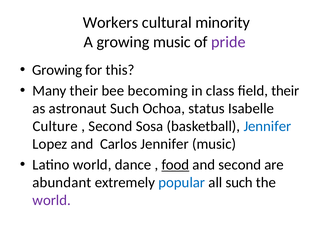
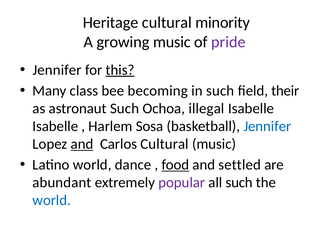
Workers: Workers -> Heritage
Growing at (57, 70): Growing -> Jennifer
this underline: none -> present
Many their: their -> class
in class: class -> such
status: status -> illegal
Culture at (55, 126): Culture -> Isabelle
Second at (110, 126): Second -> Harlem
and at (82, 144) underline: none -> present
Carlos Jennifer: Jennifer -> Cultural
and second: second -> settled
popular colour: blue -> purple
world at (52, 200) colour: purple -> blue
